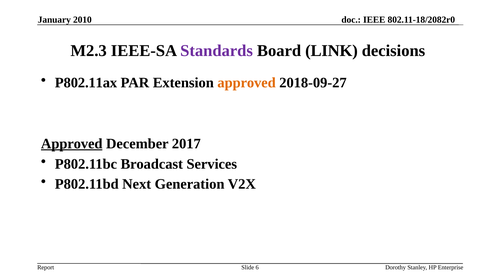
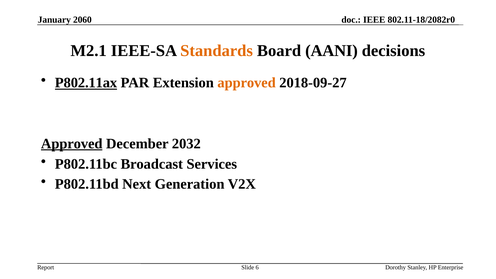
2010: 2010 -> 2060
M2.3: M2.3 -> M2.1
Standards colour: purple -> orange
LINK: LINK -> AANI
P802.11ax underline: none -> present
2017: 2017 -> 2032
